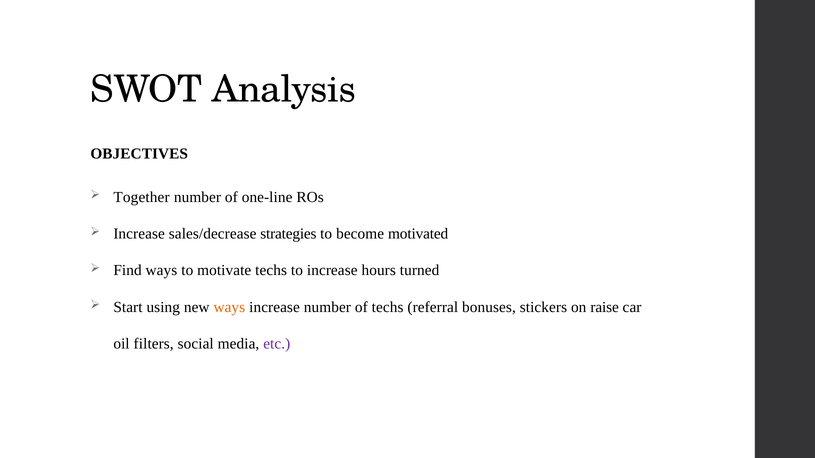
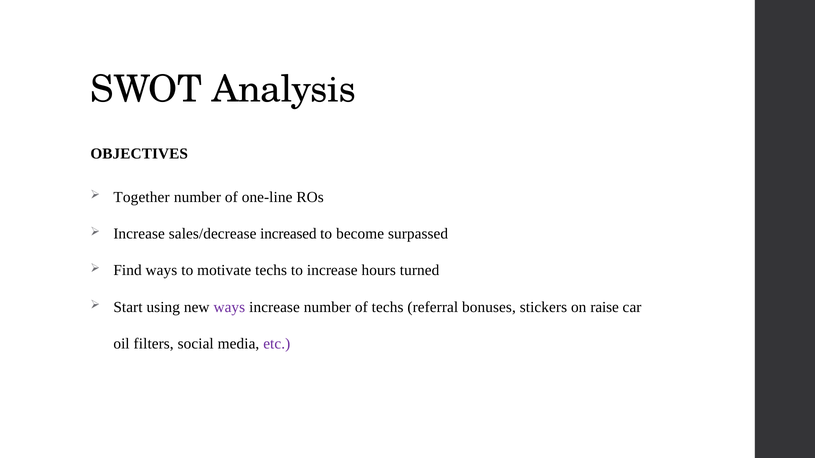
strategies: strategies -> increased
motivated: motivated -> surpassed
ways at (229, 307) colour: orange -> purple
